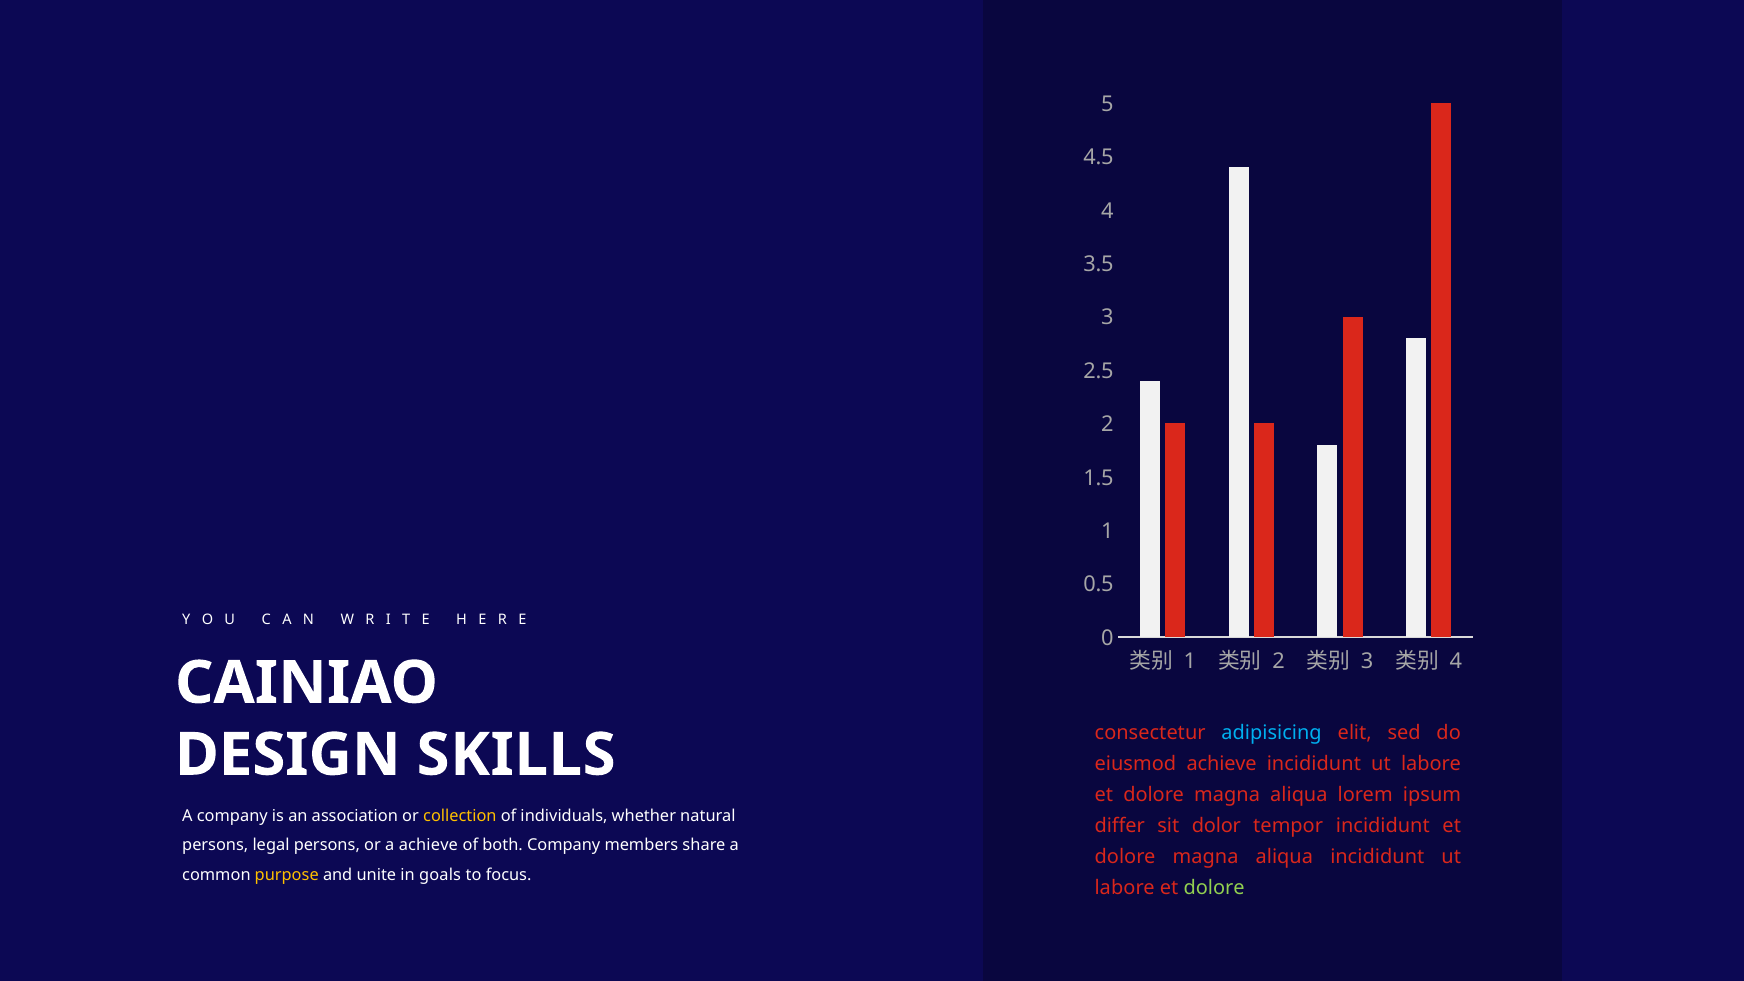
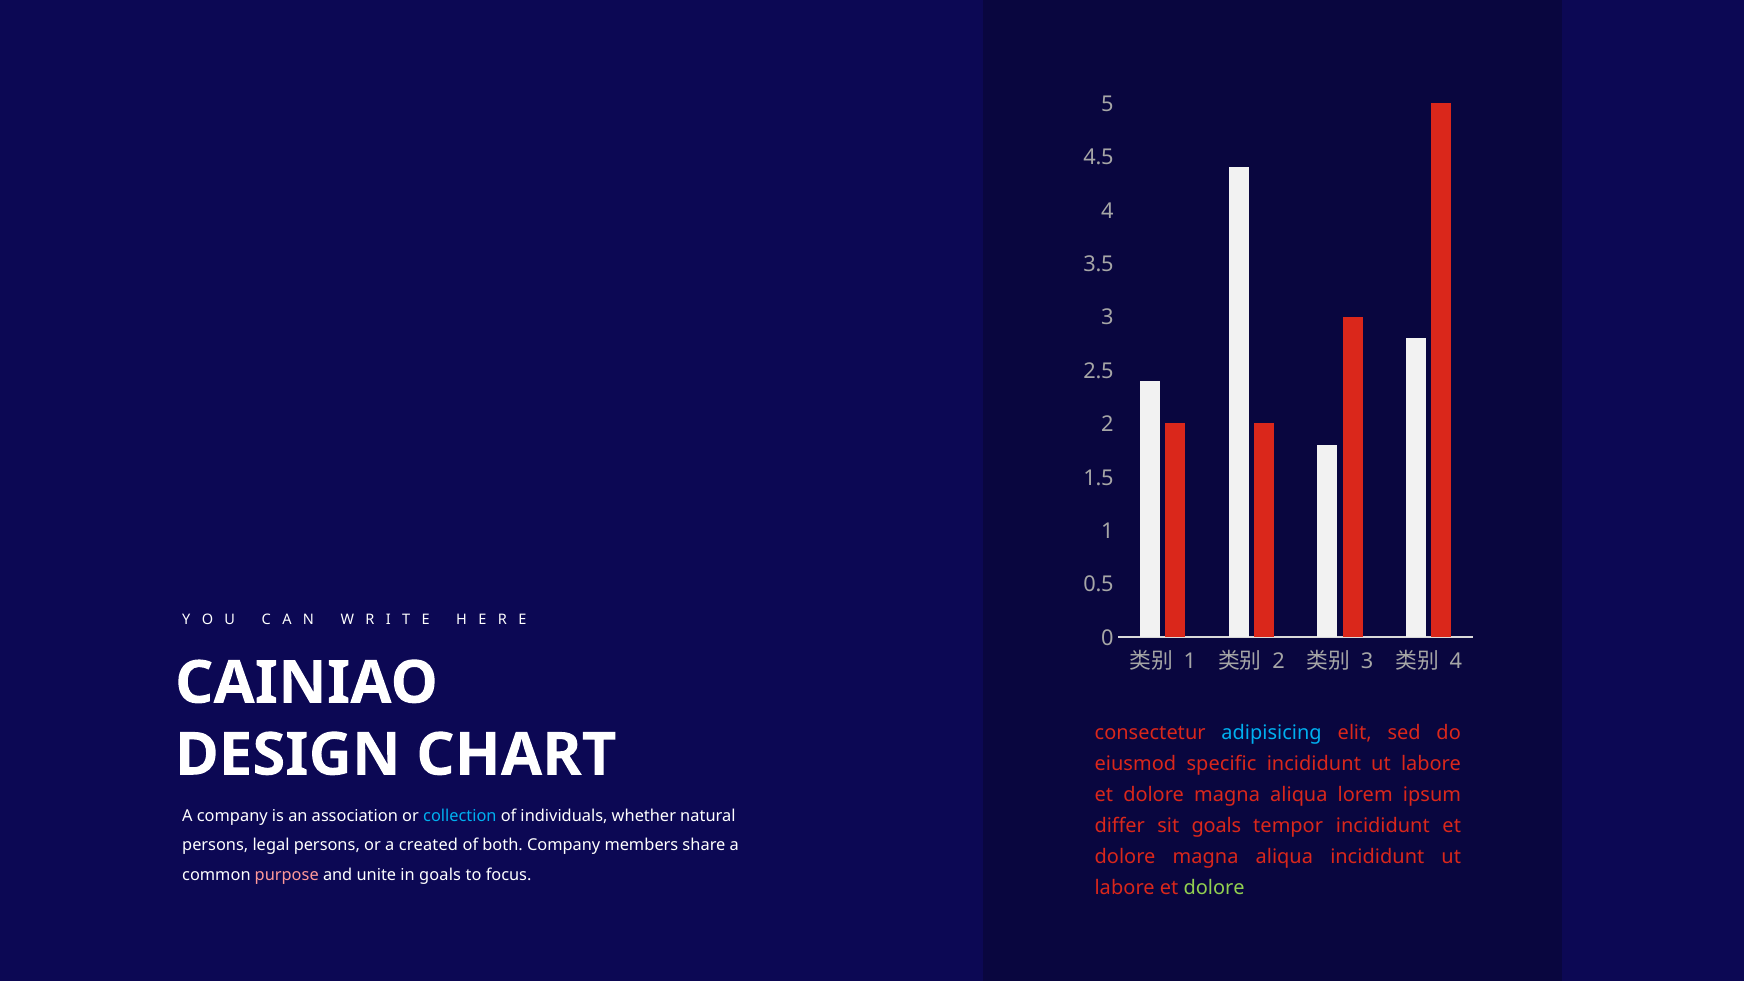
SKILLS: SKILLS -> CHART
eiusmod achieve: achieve -> specific
collection colour: yellow -> light blue
sit dolor: dolor -> goals
a achieve: achieve -> created
purpose colour: yellow -> pink
